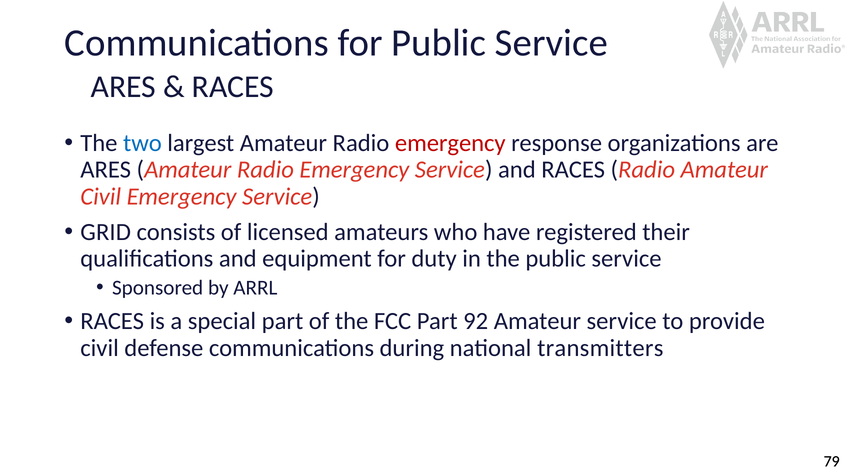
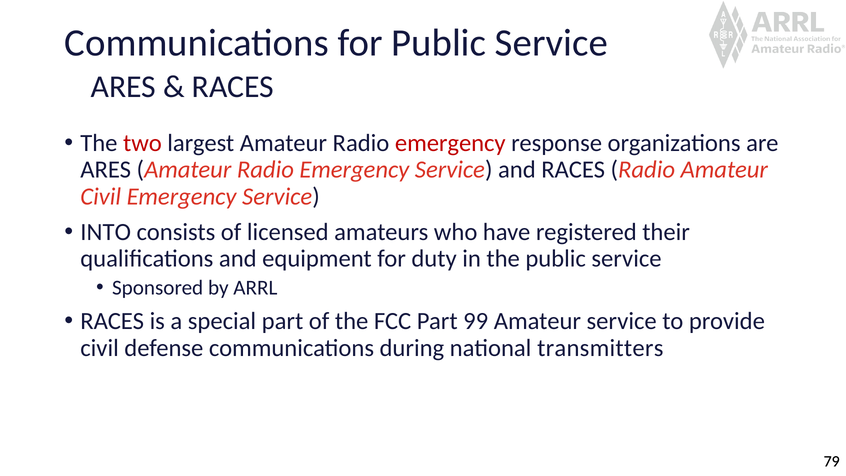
two colour: blue -> red
GRID: GRID -> INTO
92: 92 -> 99
